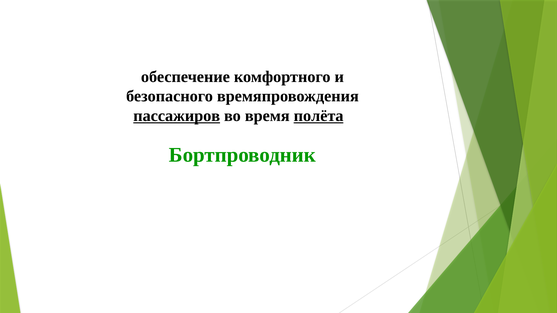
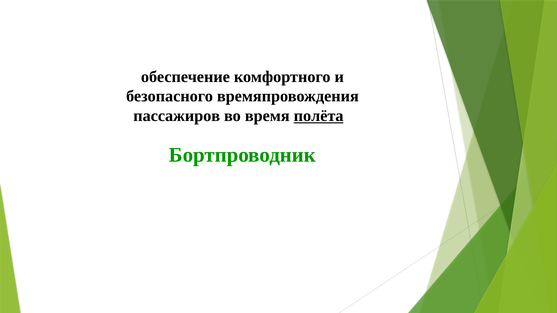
пассажиров underline: present -> none
